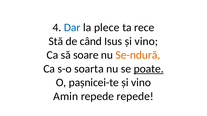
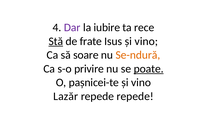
Dar colour: blue -> purple
plece: plece -> iubire
Stă underline: none -> present
când: când -> frate
soarta: soarta -> privire
Amin: Amin -> Lazăr
